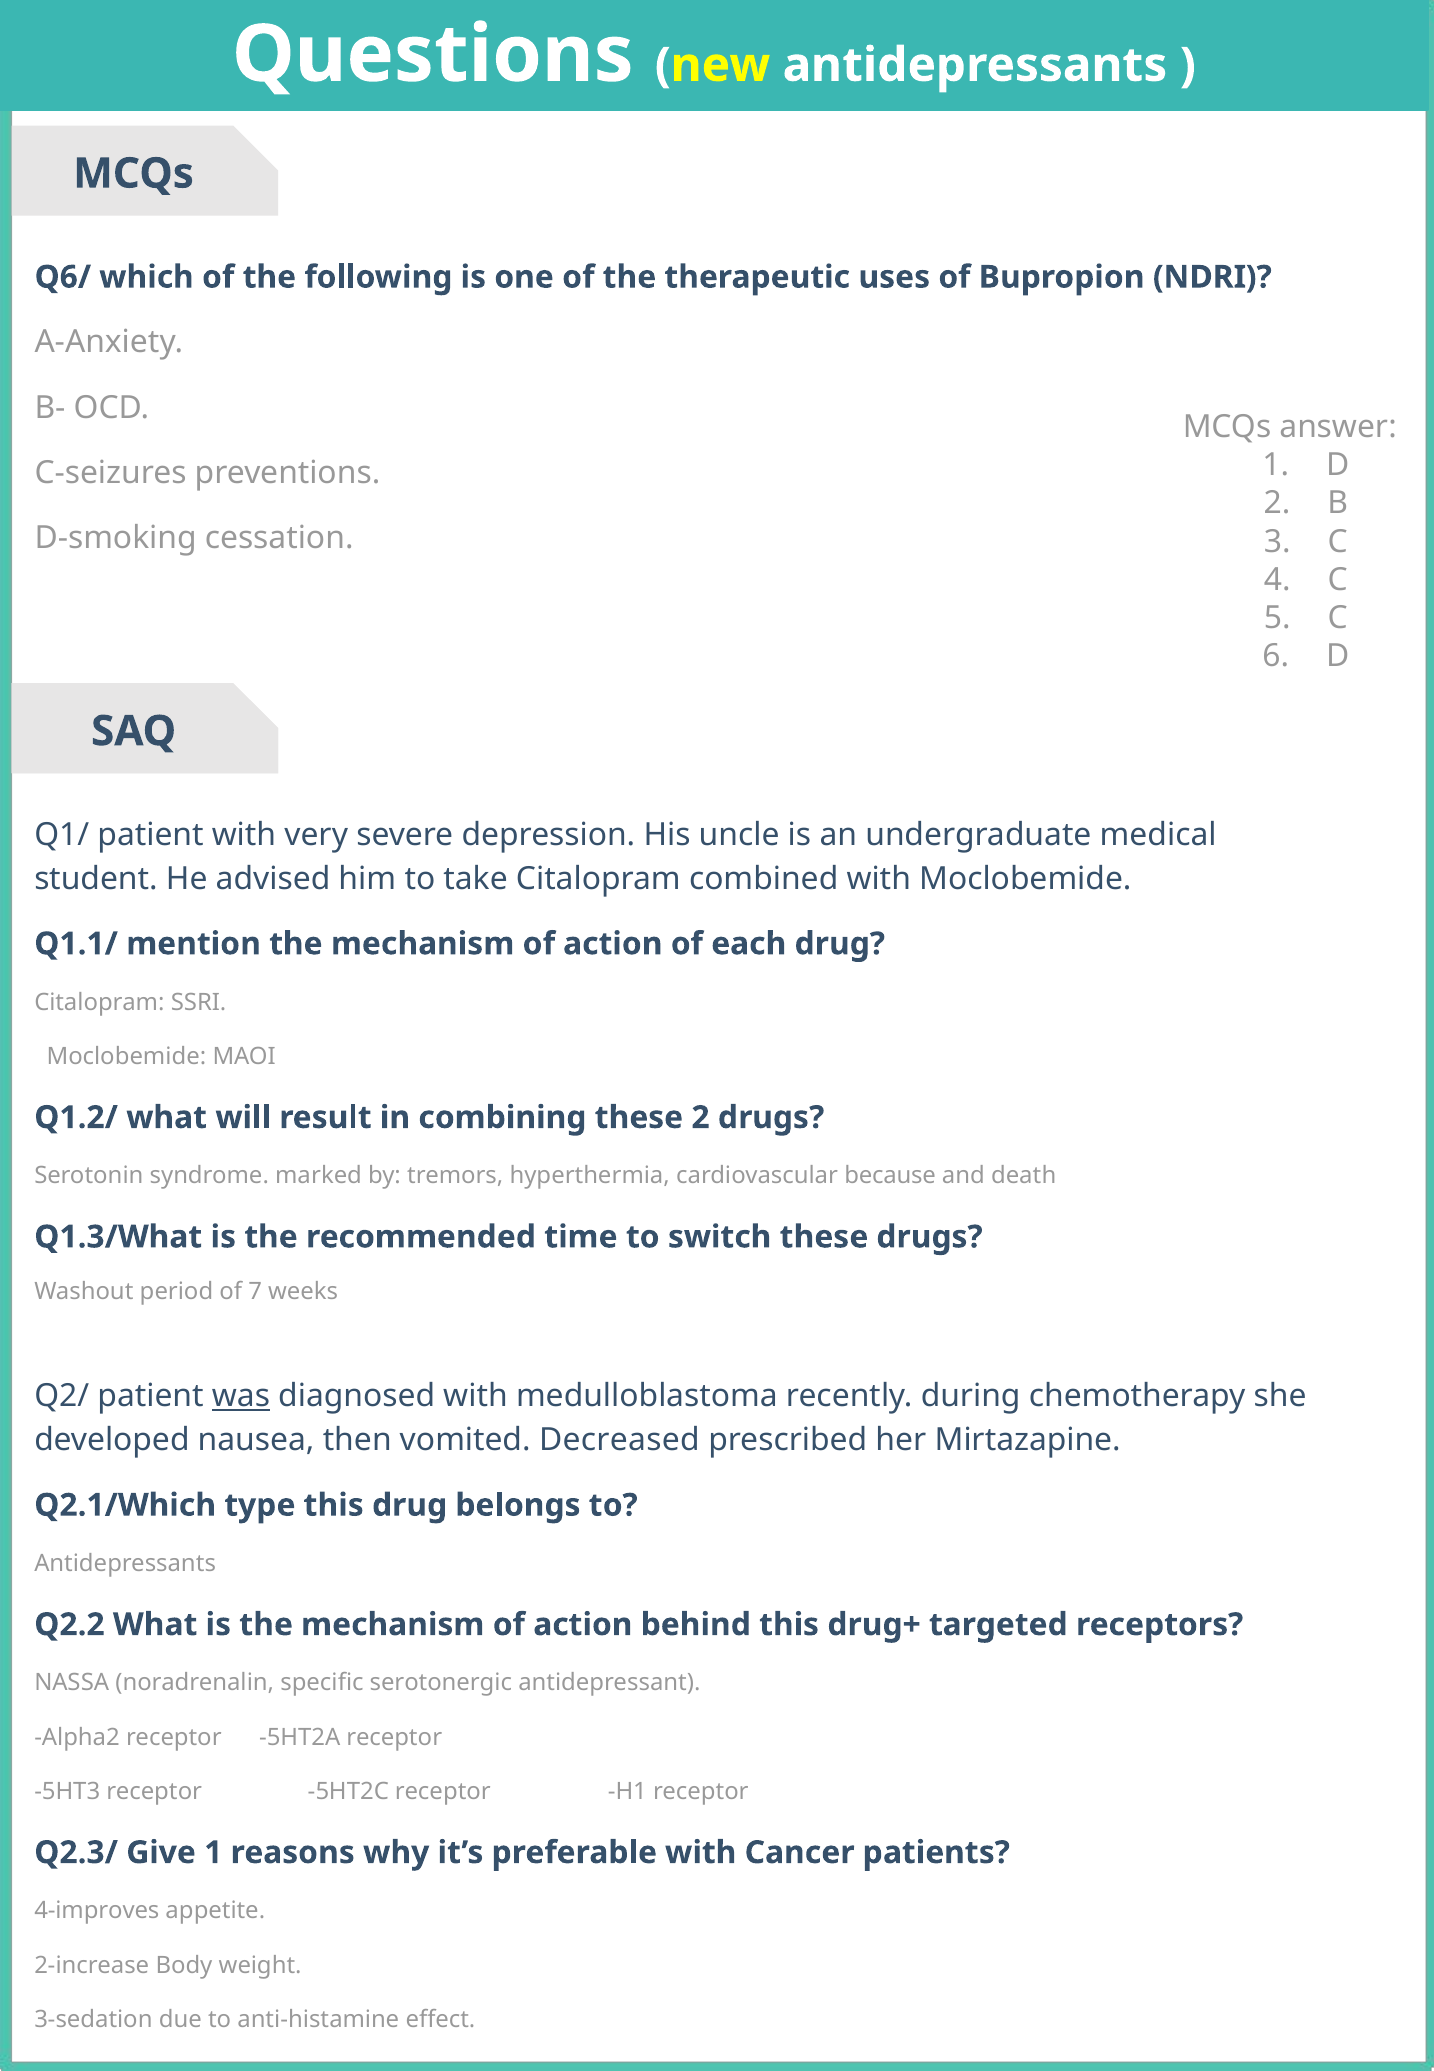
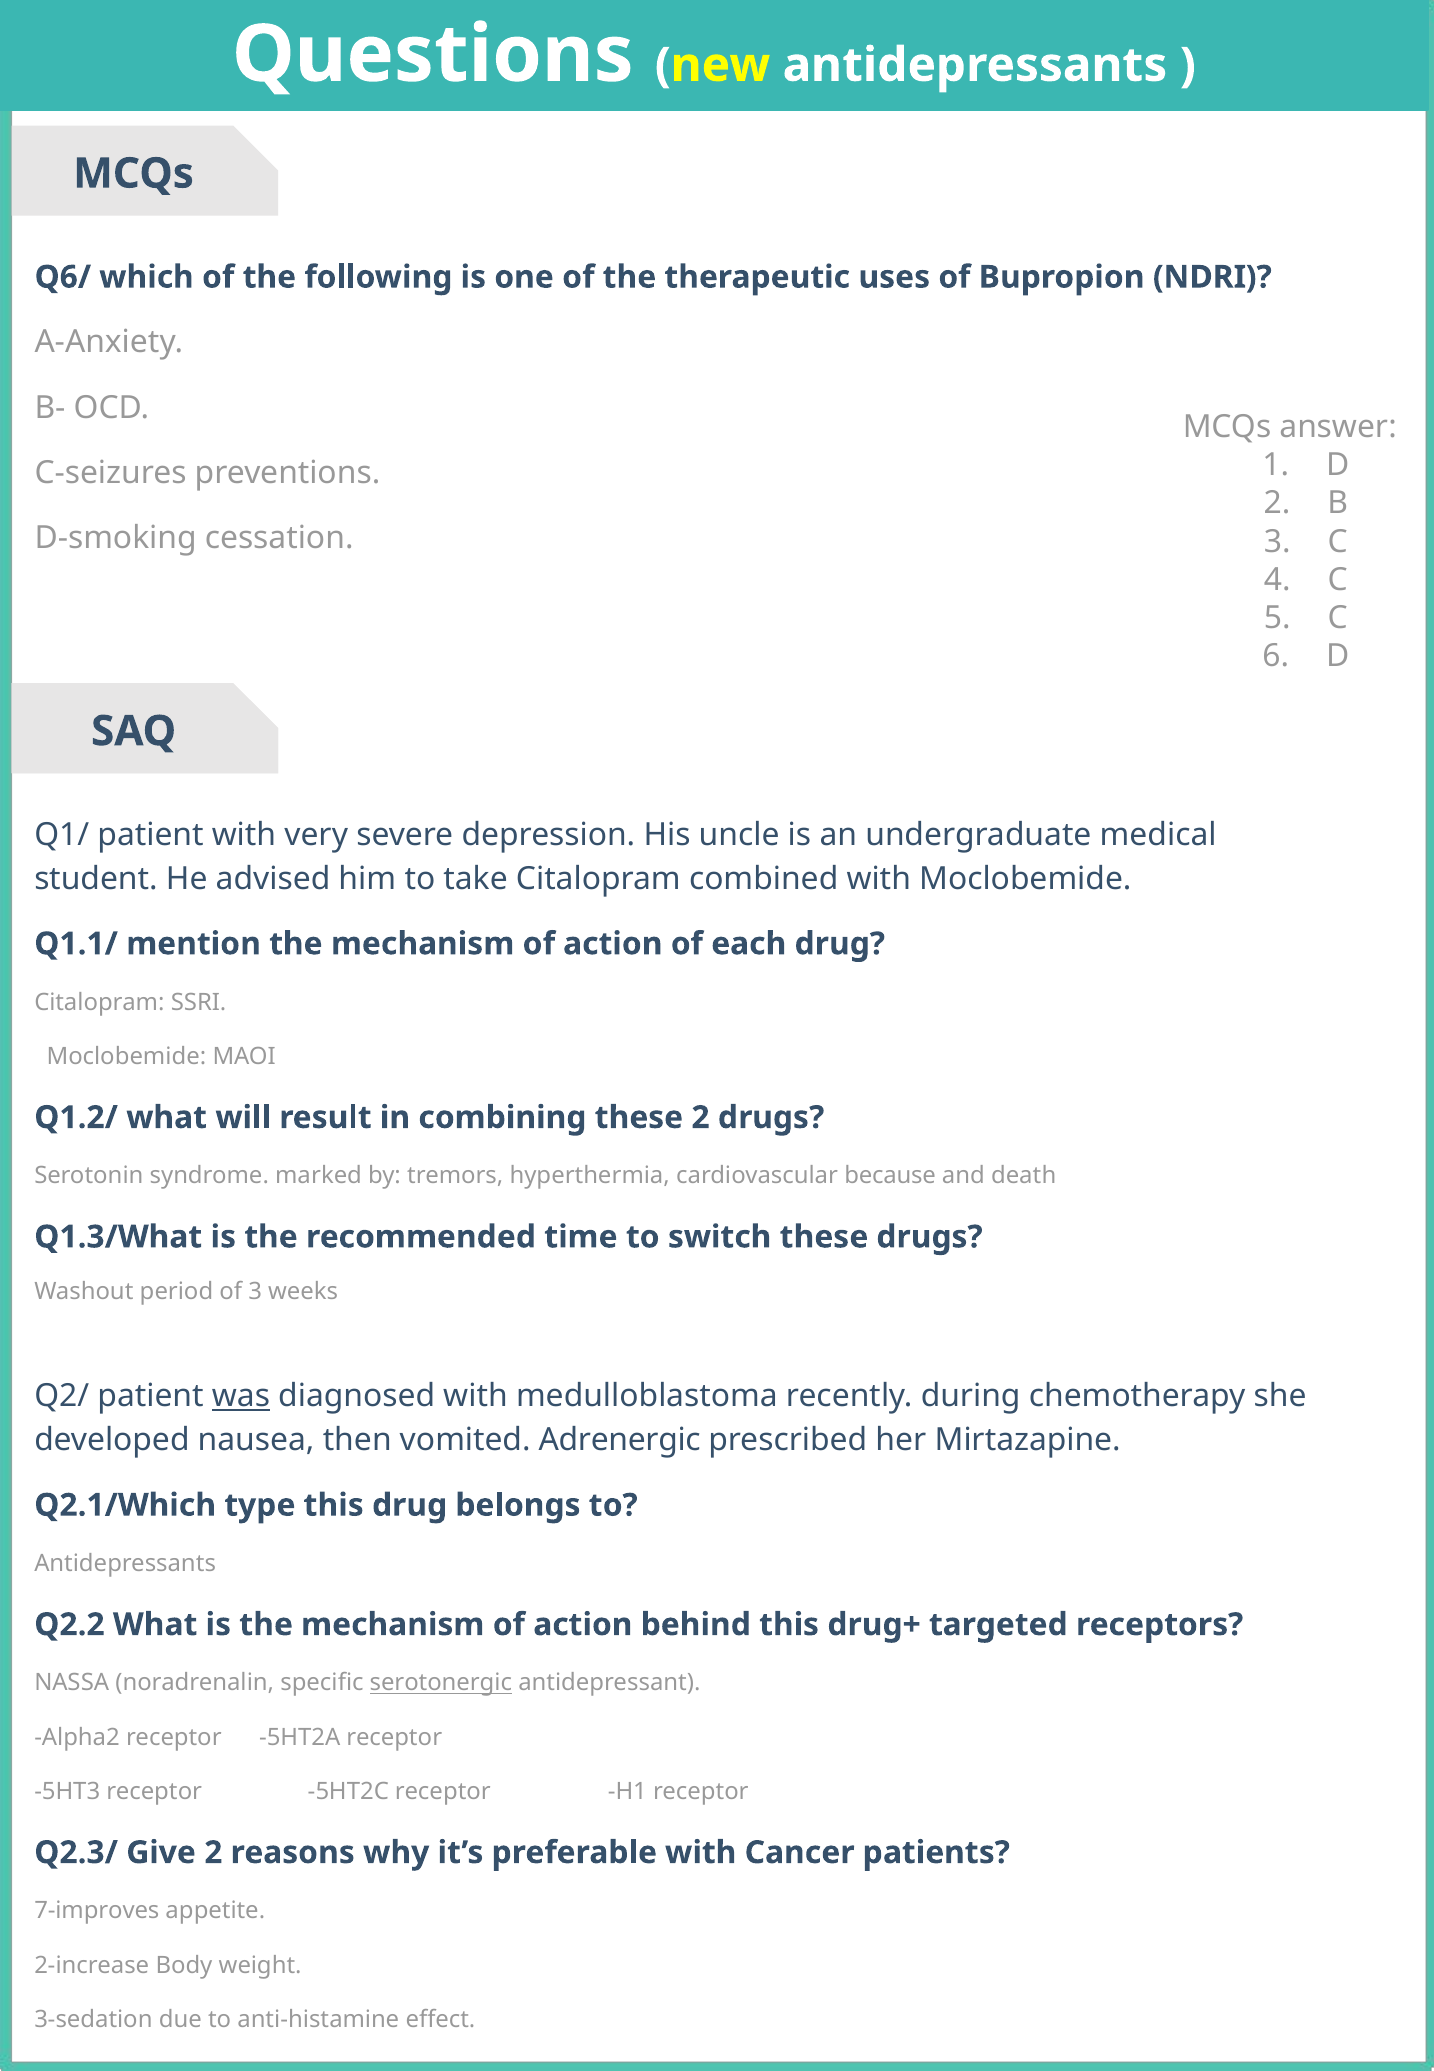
of 7: 7 -> 3
Decreased: Decreased -> Adrenergic
serotonergic underline: none -> present
Give 1: 1 -> 2
4-improves: 4-improves -> 7-improves
